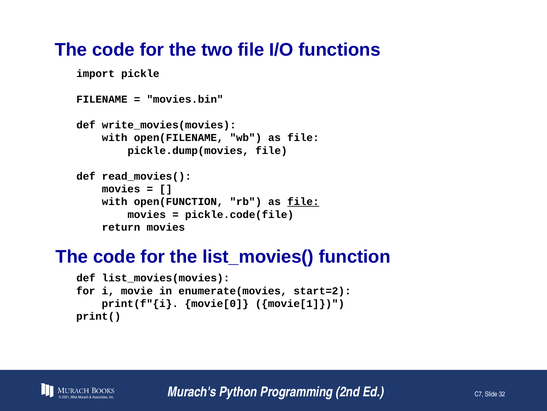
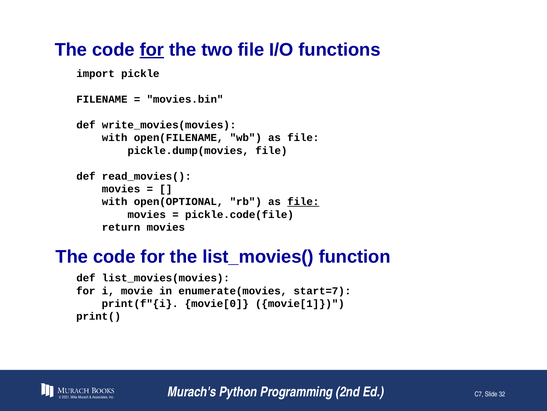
for at (152, 50) underline: none -> present
open(FUNCTION: open(FUNCTION -> open(OPTIONAL
start=2: start=2 -> start=7
